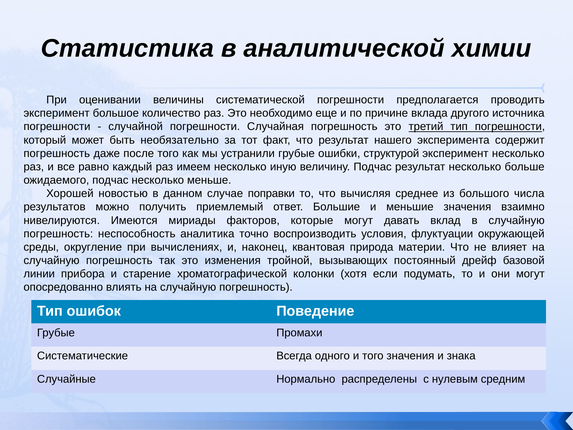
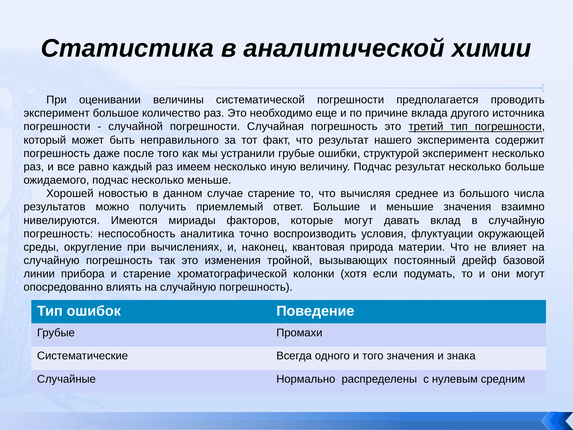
необязательно: необязательно -> неправильного
случае поправки: поправки -> старение
